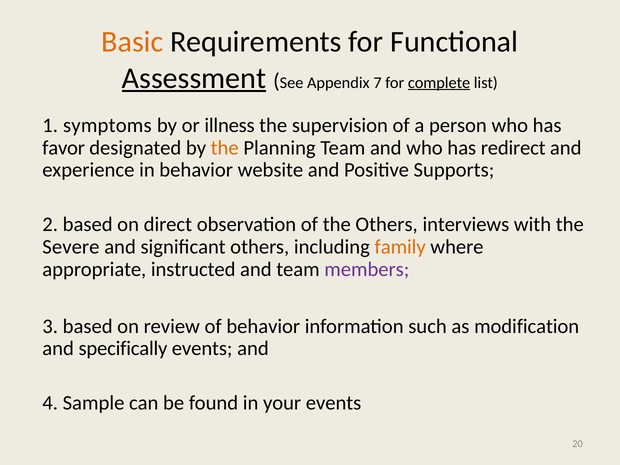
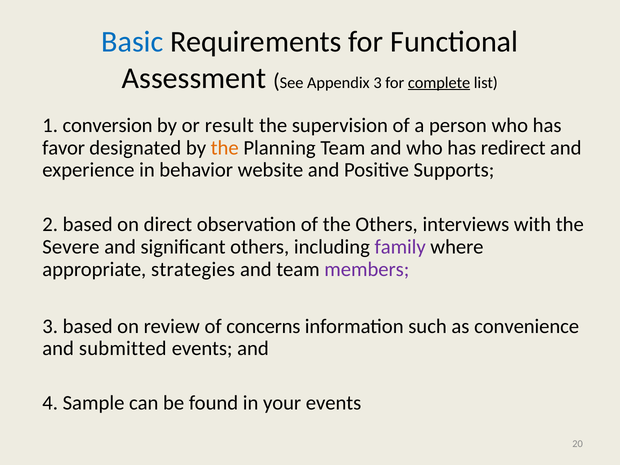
Basic colour: orange -> blue
Assessment underline: present -> none
Appendix 7: 7 -> 3
symptoms: symptoms -> conversion
illness: illness -> result
family colour: orange -> purple
instructed: instructed -> strategies
of behavior: behavior -> concerns
modification: modification -> convenience
specifically: specifically -> submitted
